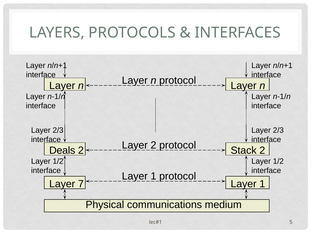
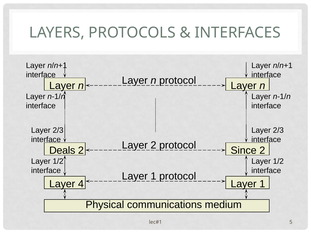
Stack: Stack -> Since
7: 7 -> 4
